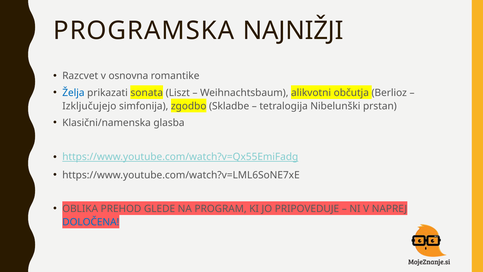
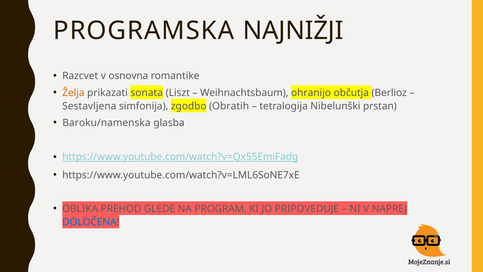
Želja colour: blue -> orange
alikvotni: alikvotni -> ohranijo
Izključujejo: Izključujejo -> Sestavljena
Skladbe: Skladbe -> Obratih
Klasični/namenska: Klasični/namenska -> Baroku/namenska
